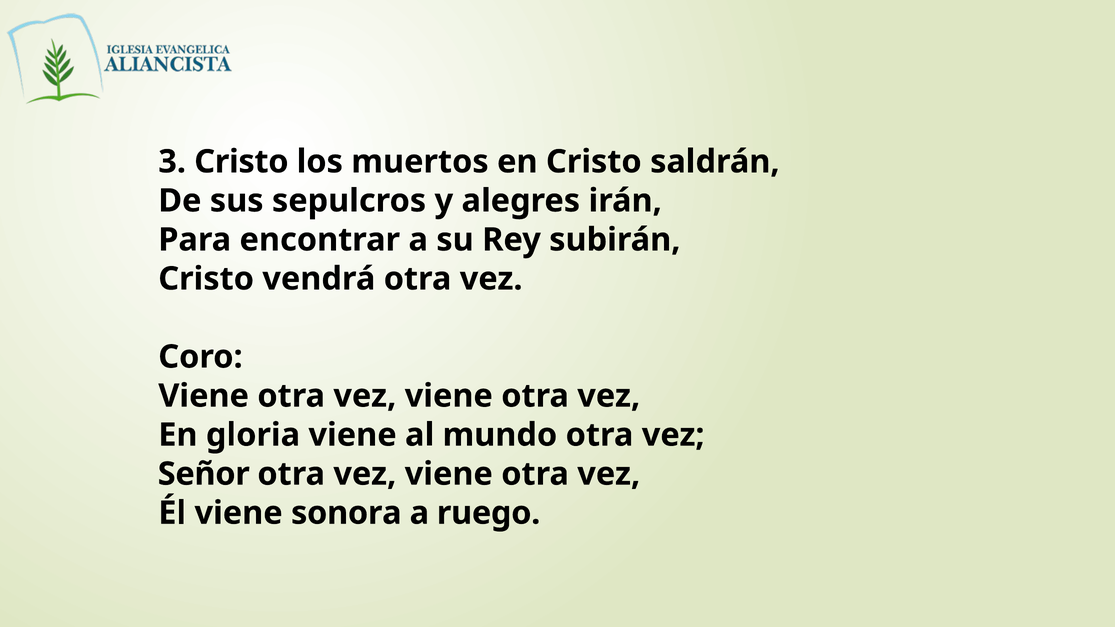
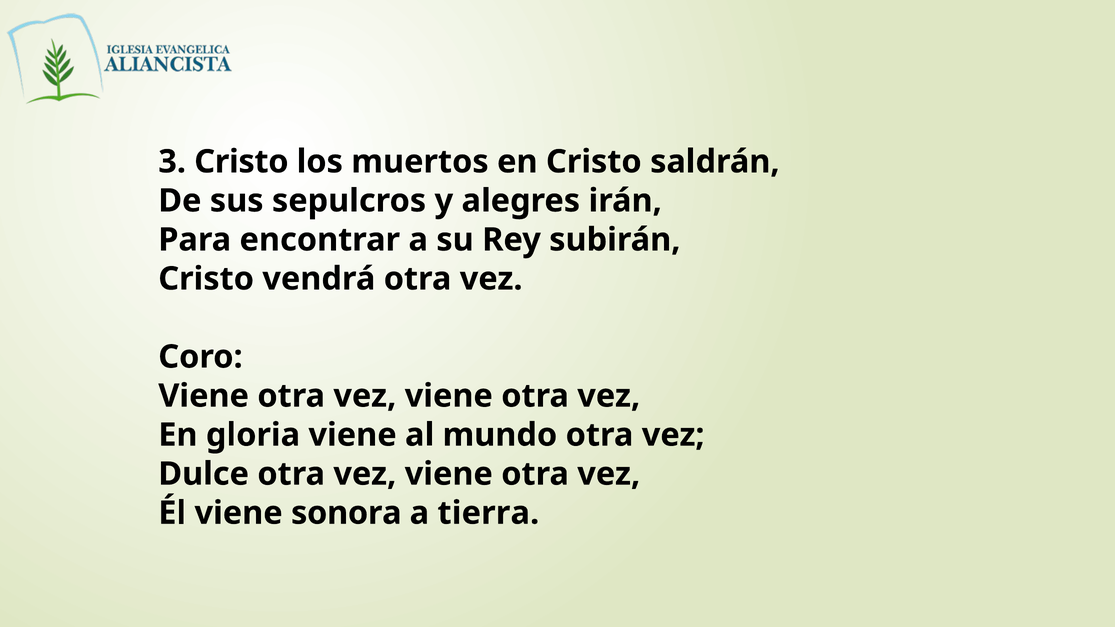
Señor: Señor -> Dulce
ruego: ruego -> tierra
